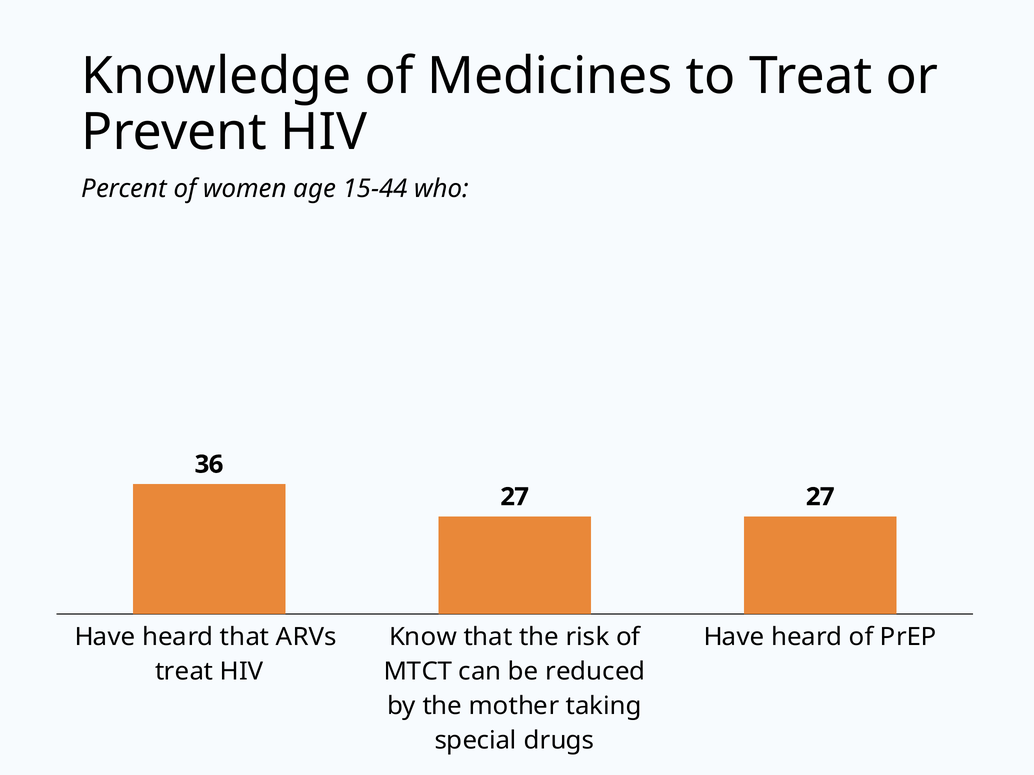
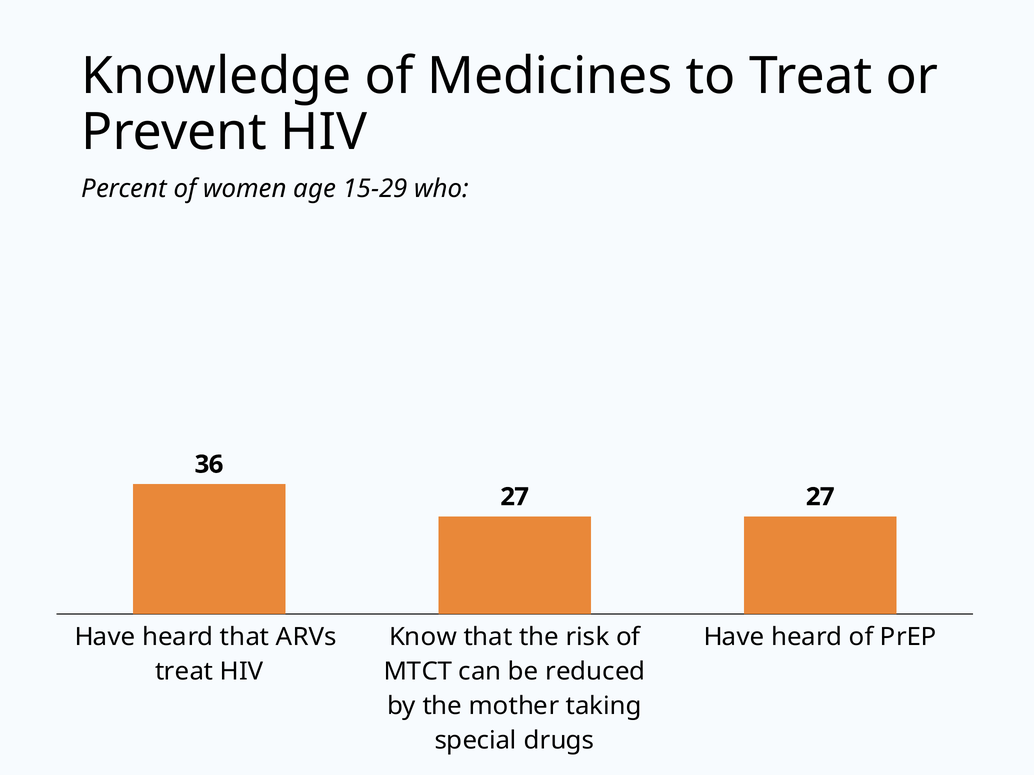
15-44: 15-44 -> 15-29
